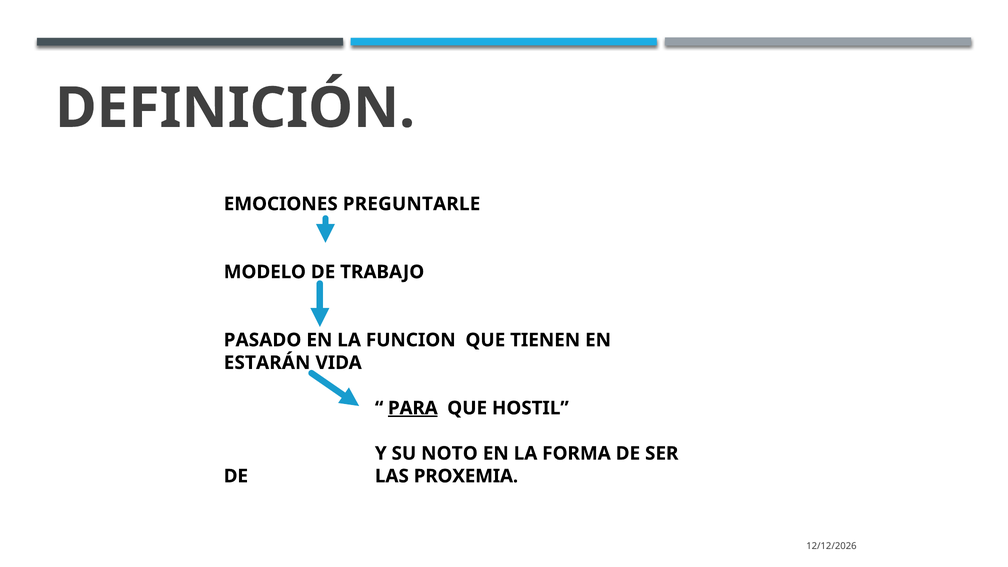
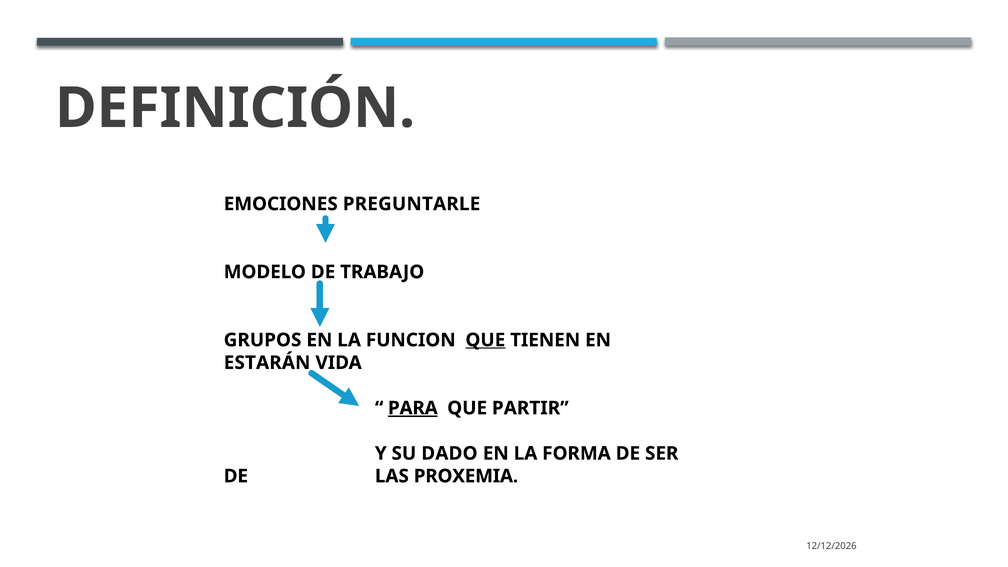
PASADO: PASADO -> GRUPOS
QUE at (485, 340) underline: none -> present
HOSTIL: HOSTIL -> PARTIR
NOTO: NOTO -> DADO
